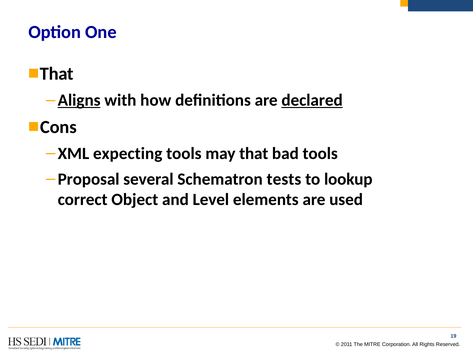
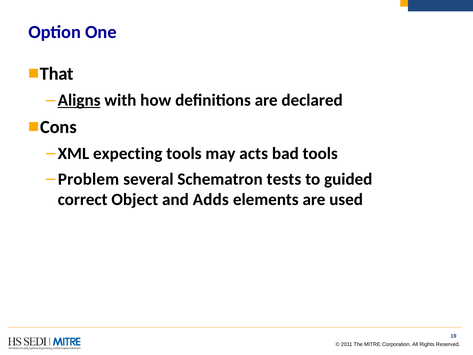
declared underline: present -> none
may that: that -> acts
Proposal: Proposal -> Problem
lookup: lookup -> guided
Level: Level -> Adds
